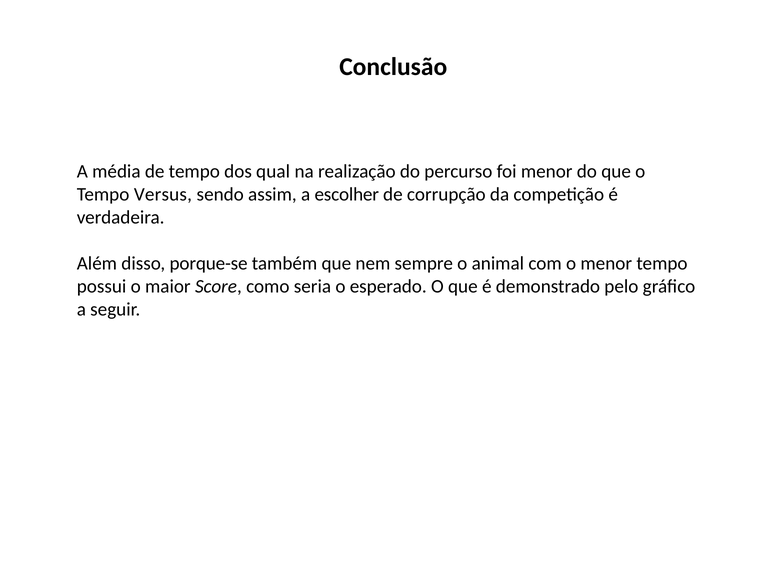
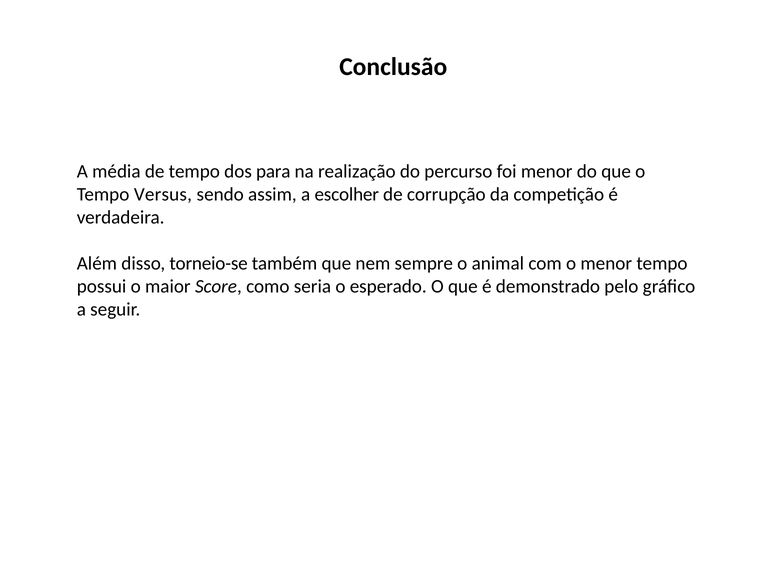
qual: qual -> para
porque-se: porque-se -> torneio-se
